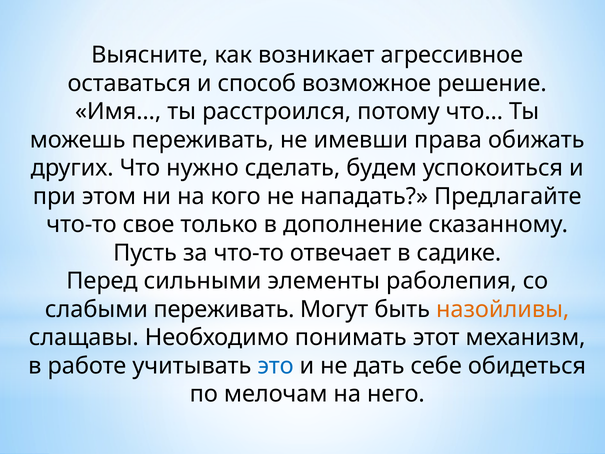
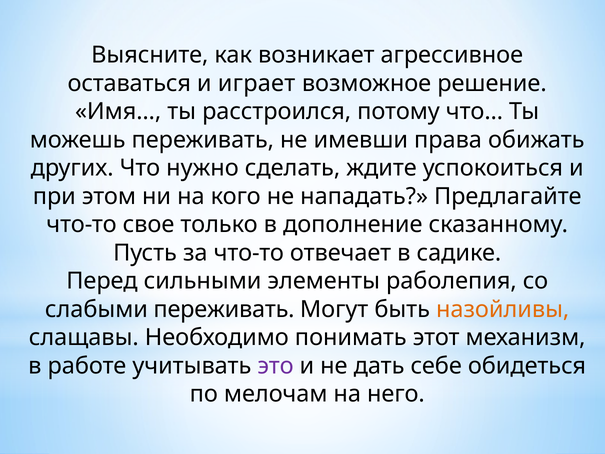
способ: способ -> играет
будем: будем -> ждите
это colour: blue -> purple
